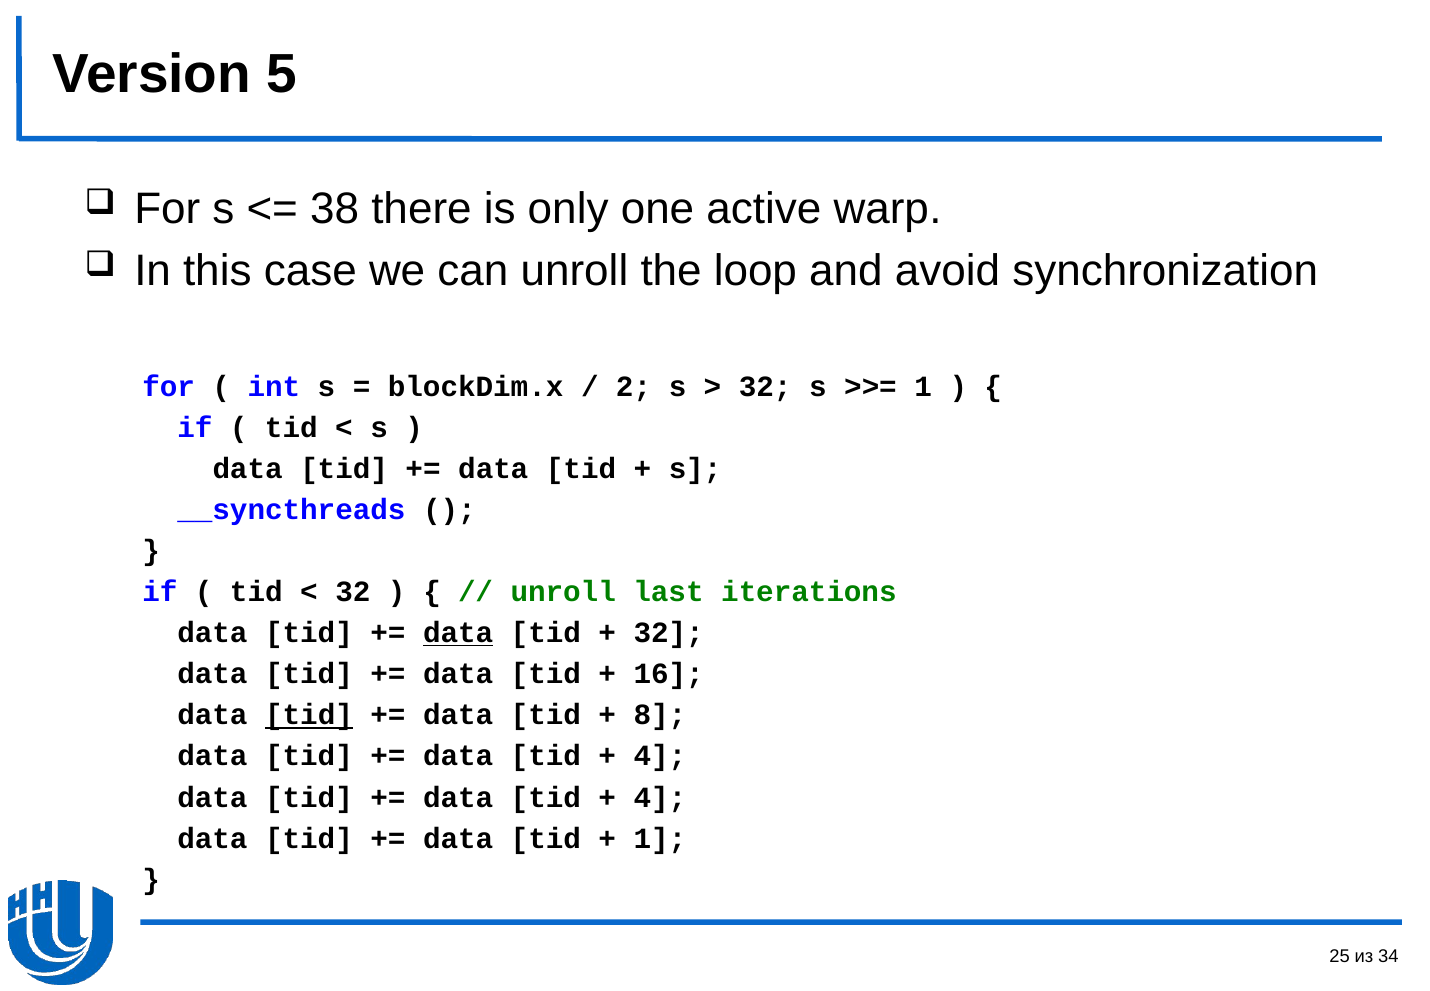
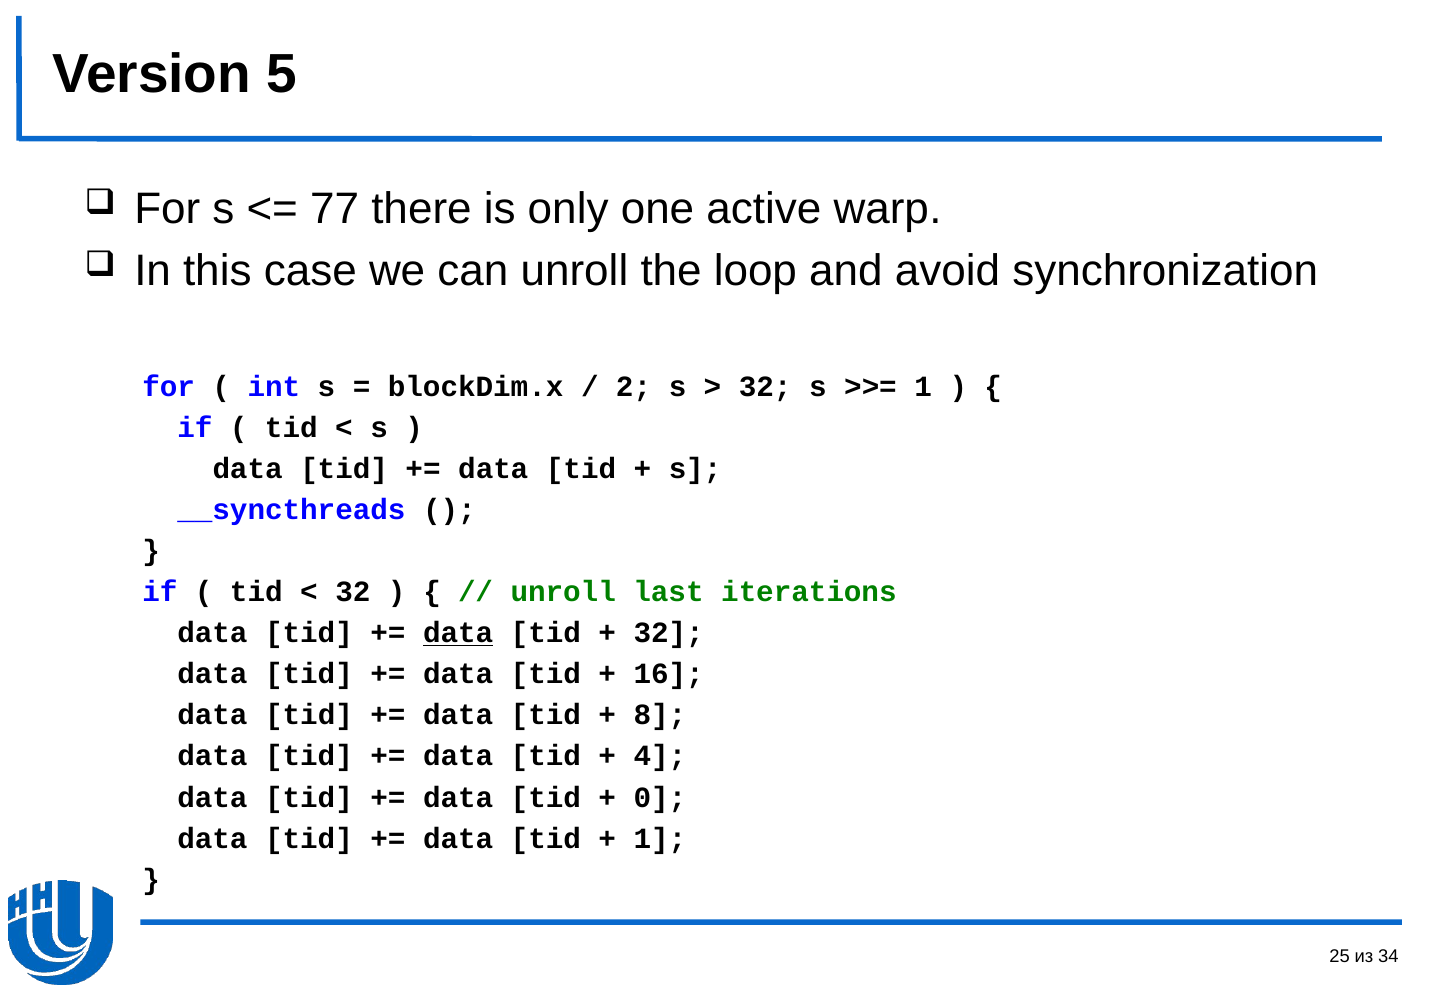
38: 38 -> 77
tid at (309, 715) underline: present -> none
4 at (660, 797): 4 -> 0
